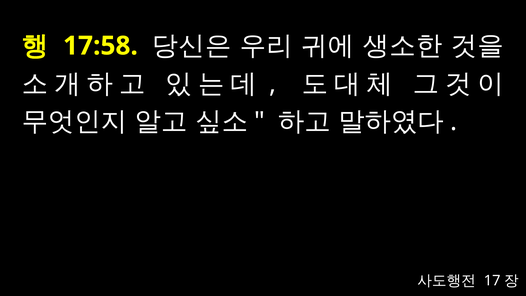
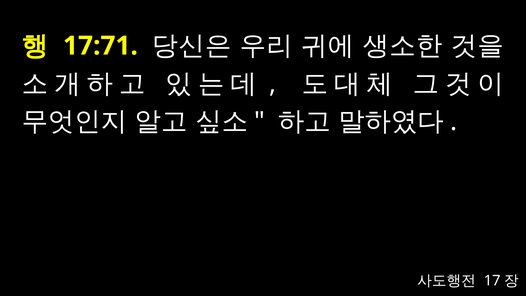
17:58: 17:58 -> 17:71
